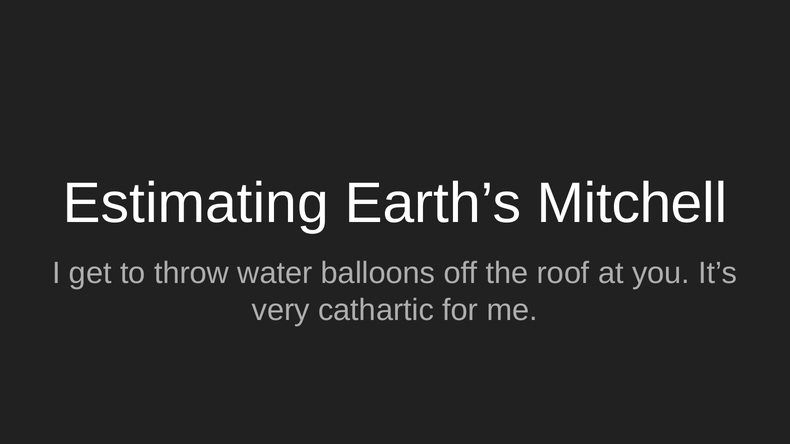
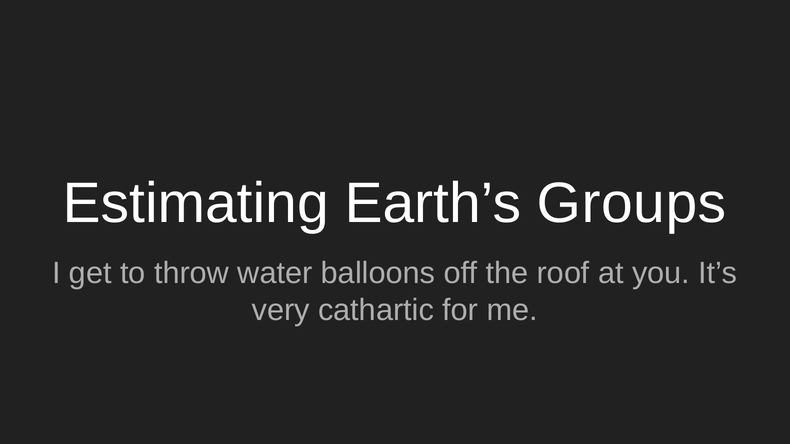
Mitchell: Mitchell -> Groups
